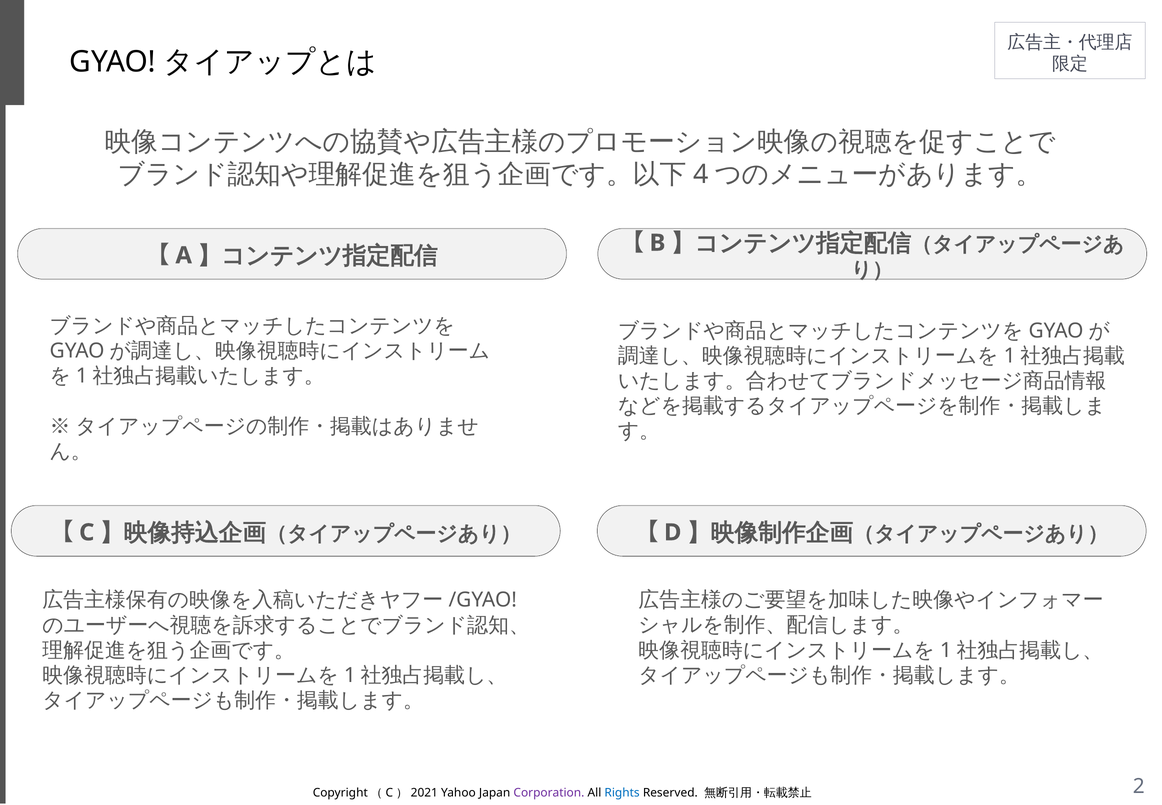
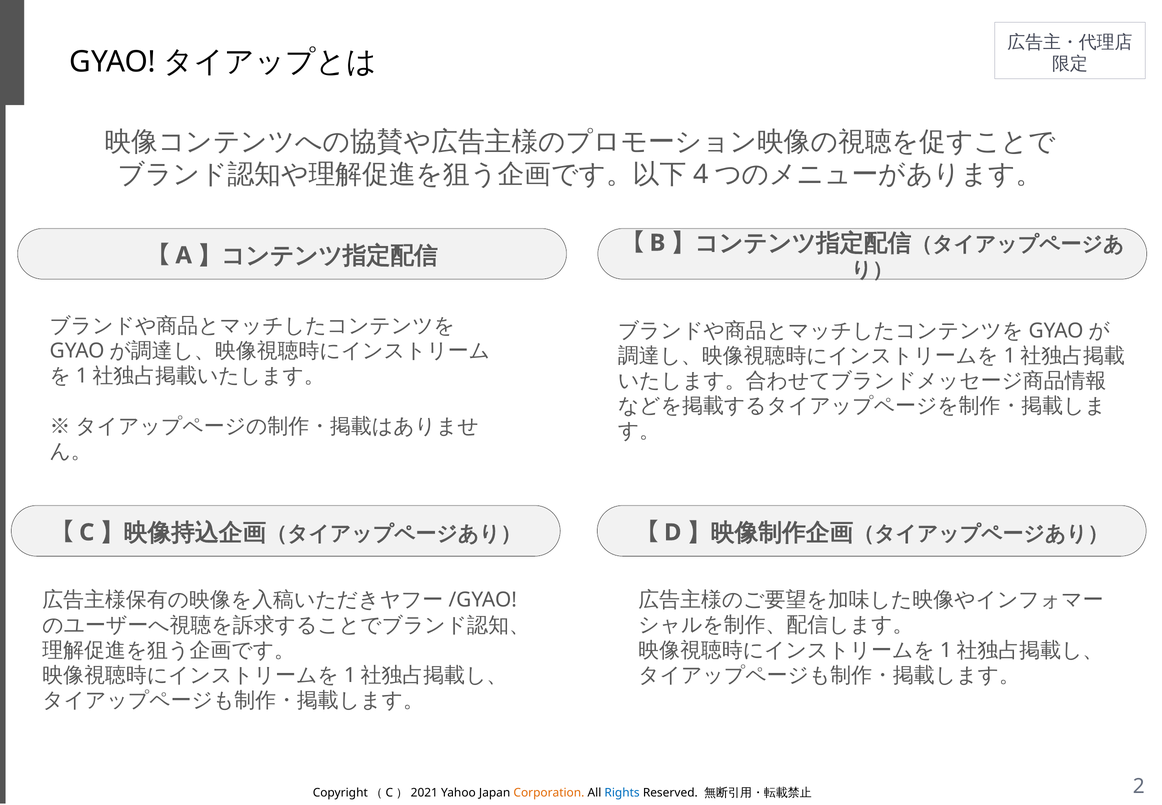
Corporation colour: purple -> orange
